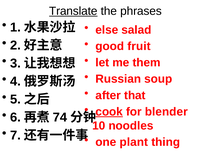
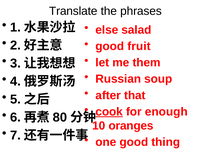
Translate underline: present -> none
blender: blender -> enough
74: 74 -> 80
noodles: noodles -> oranges
one plant: plant -> good
